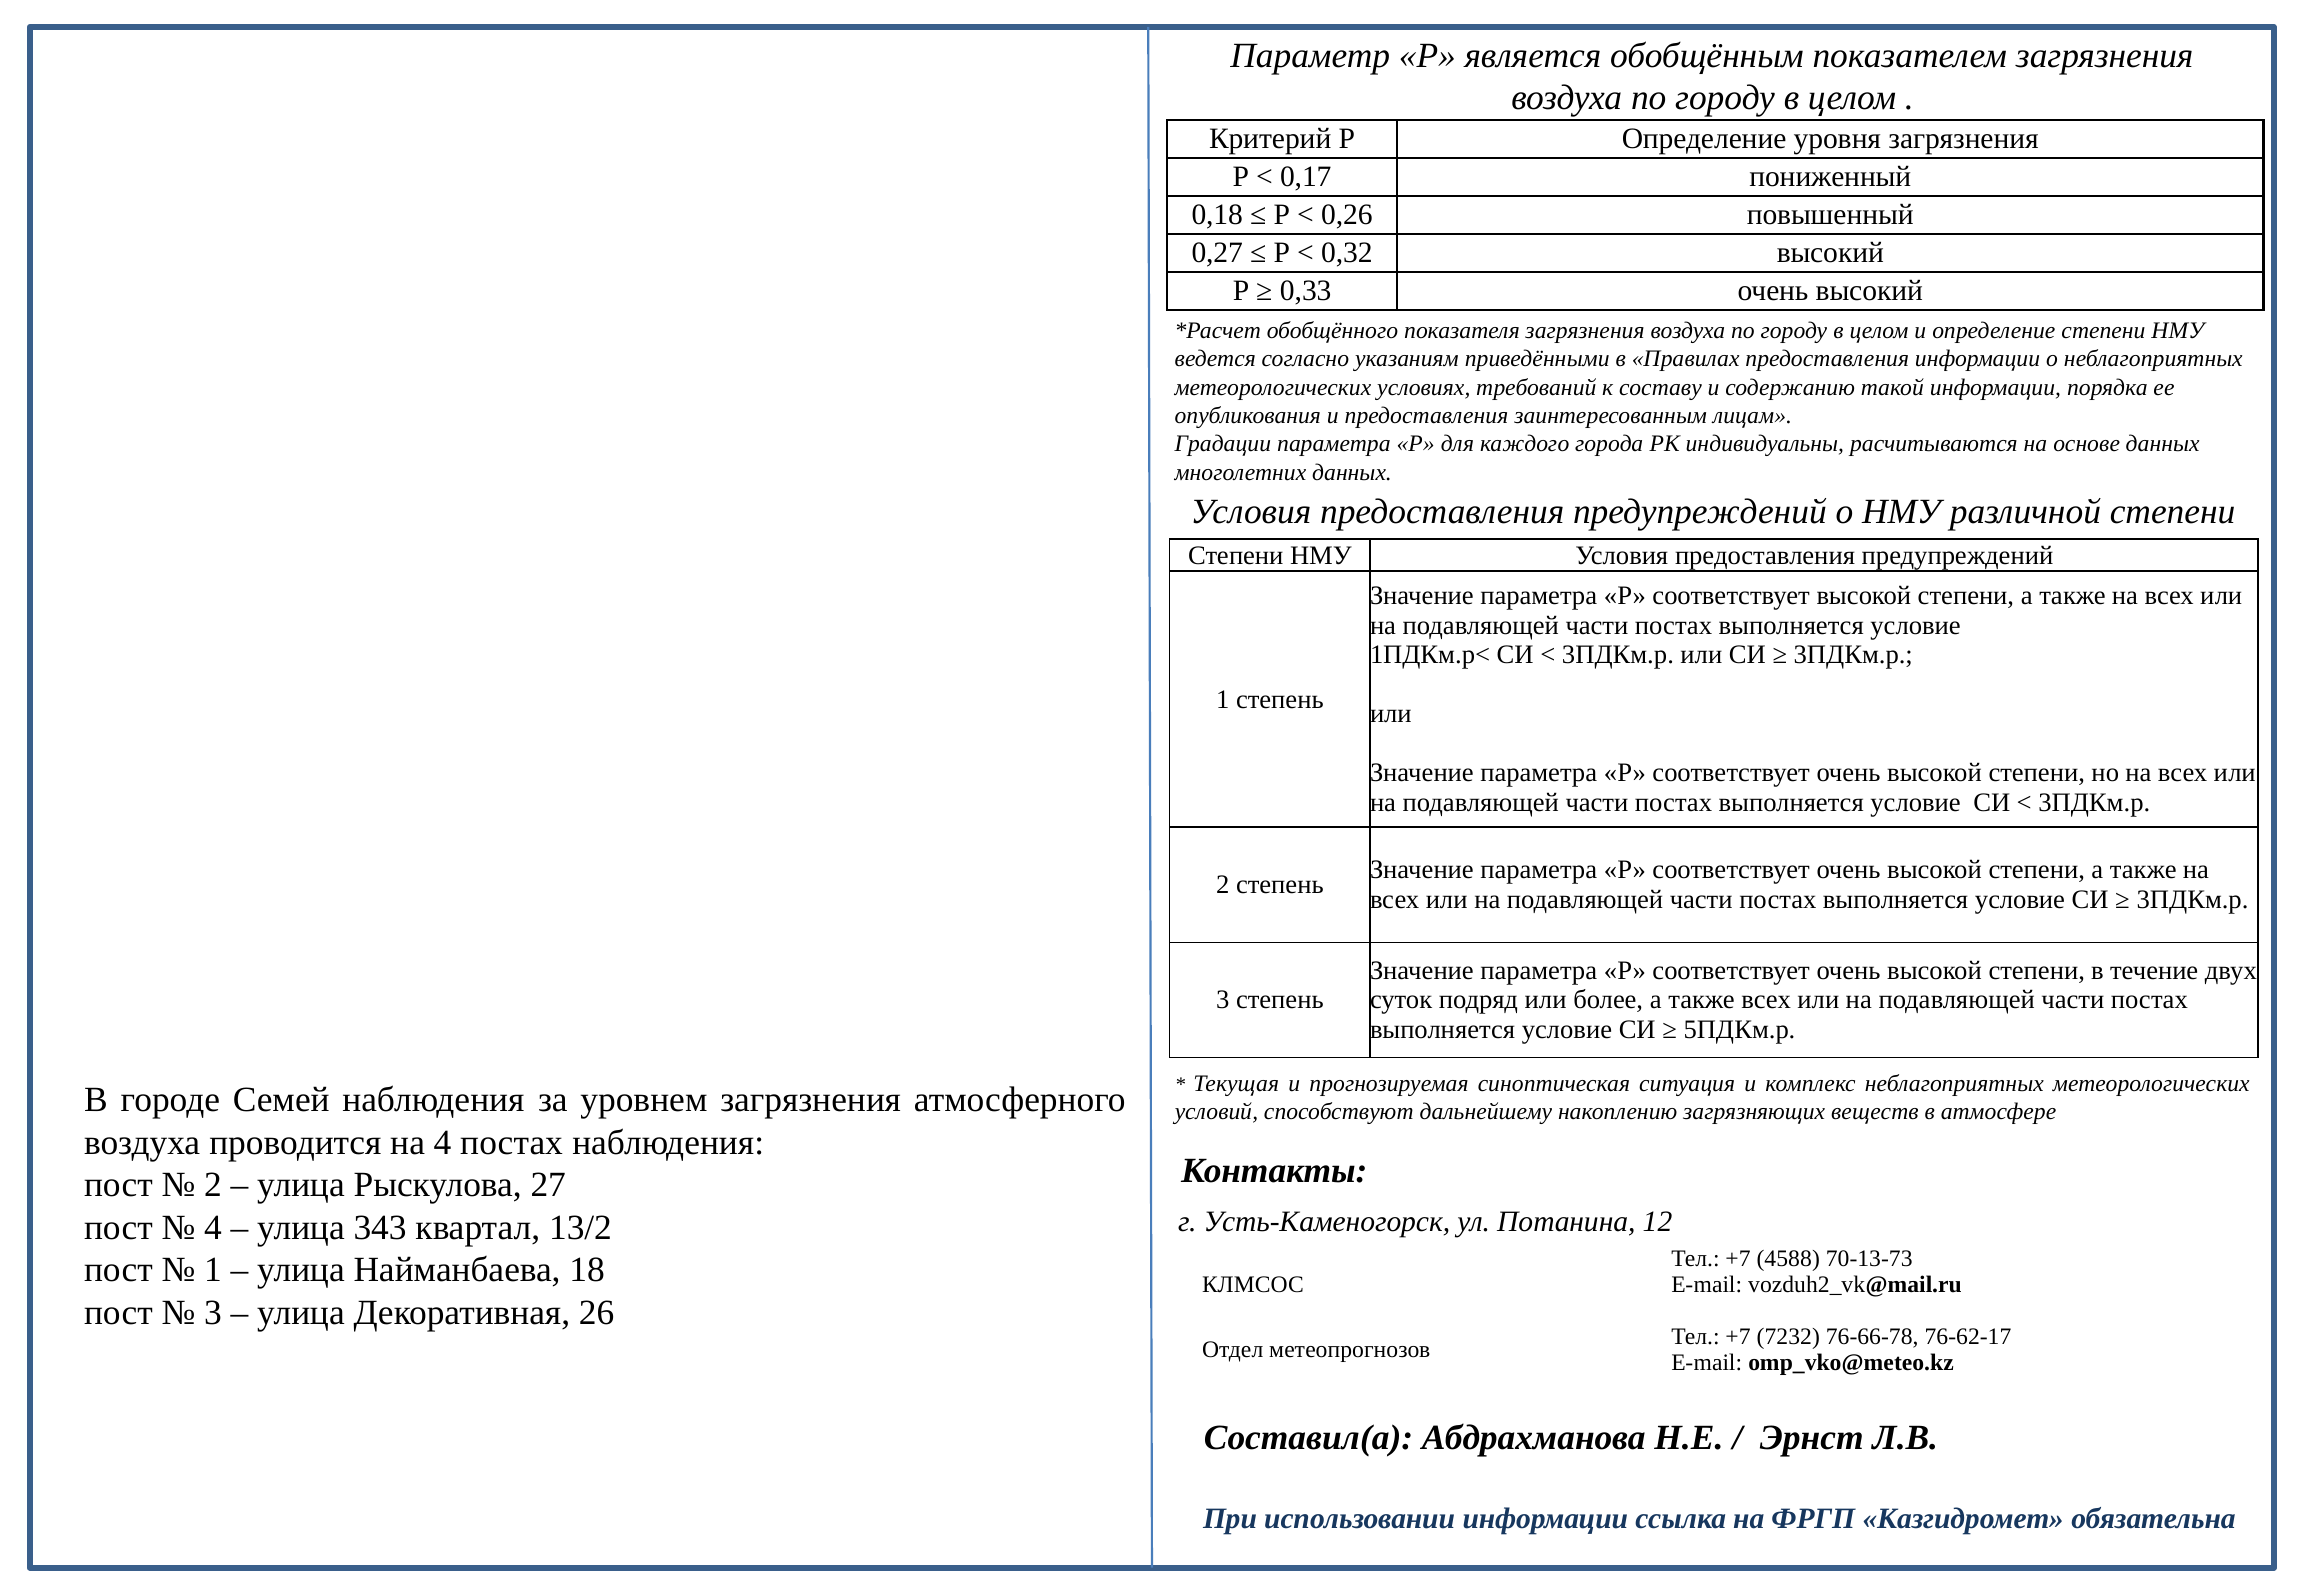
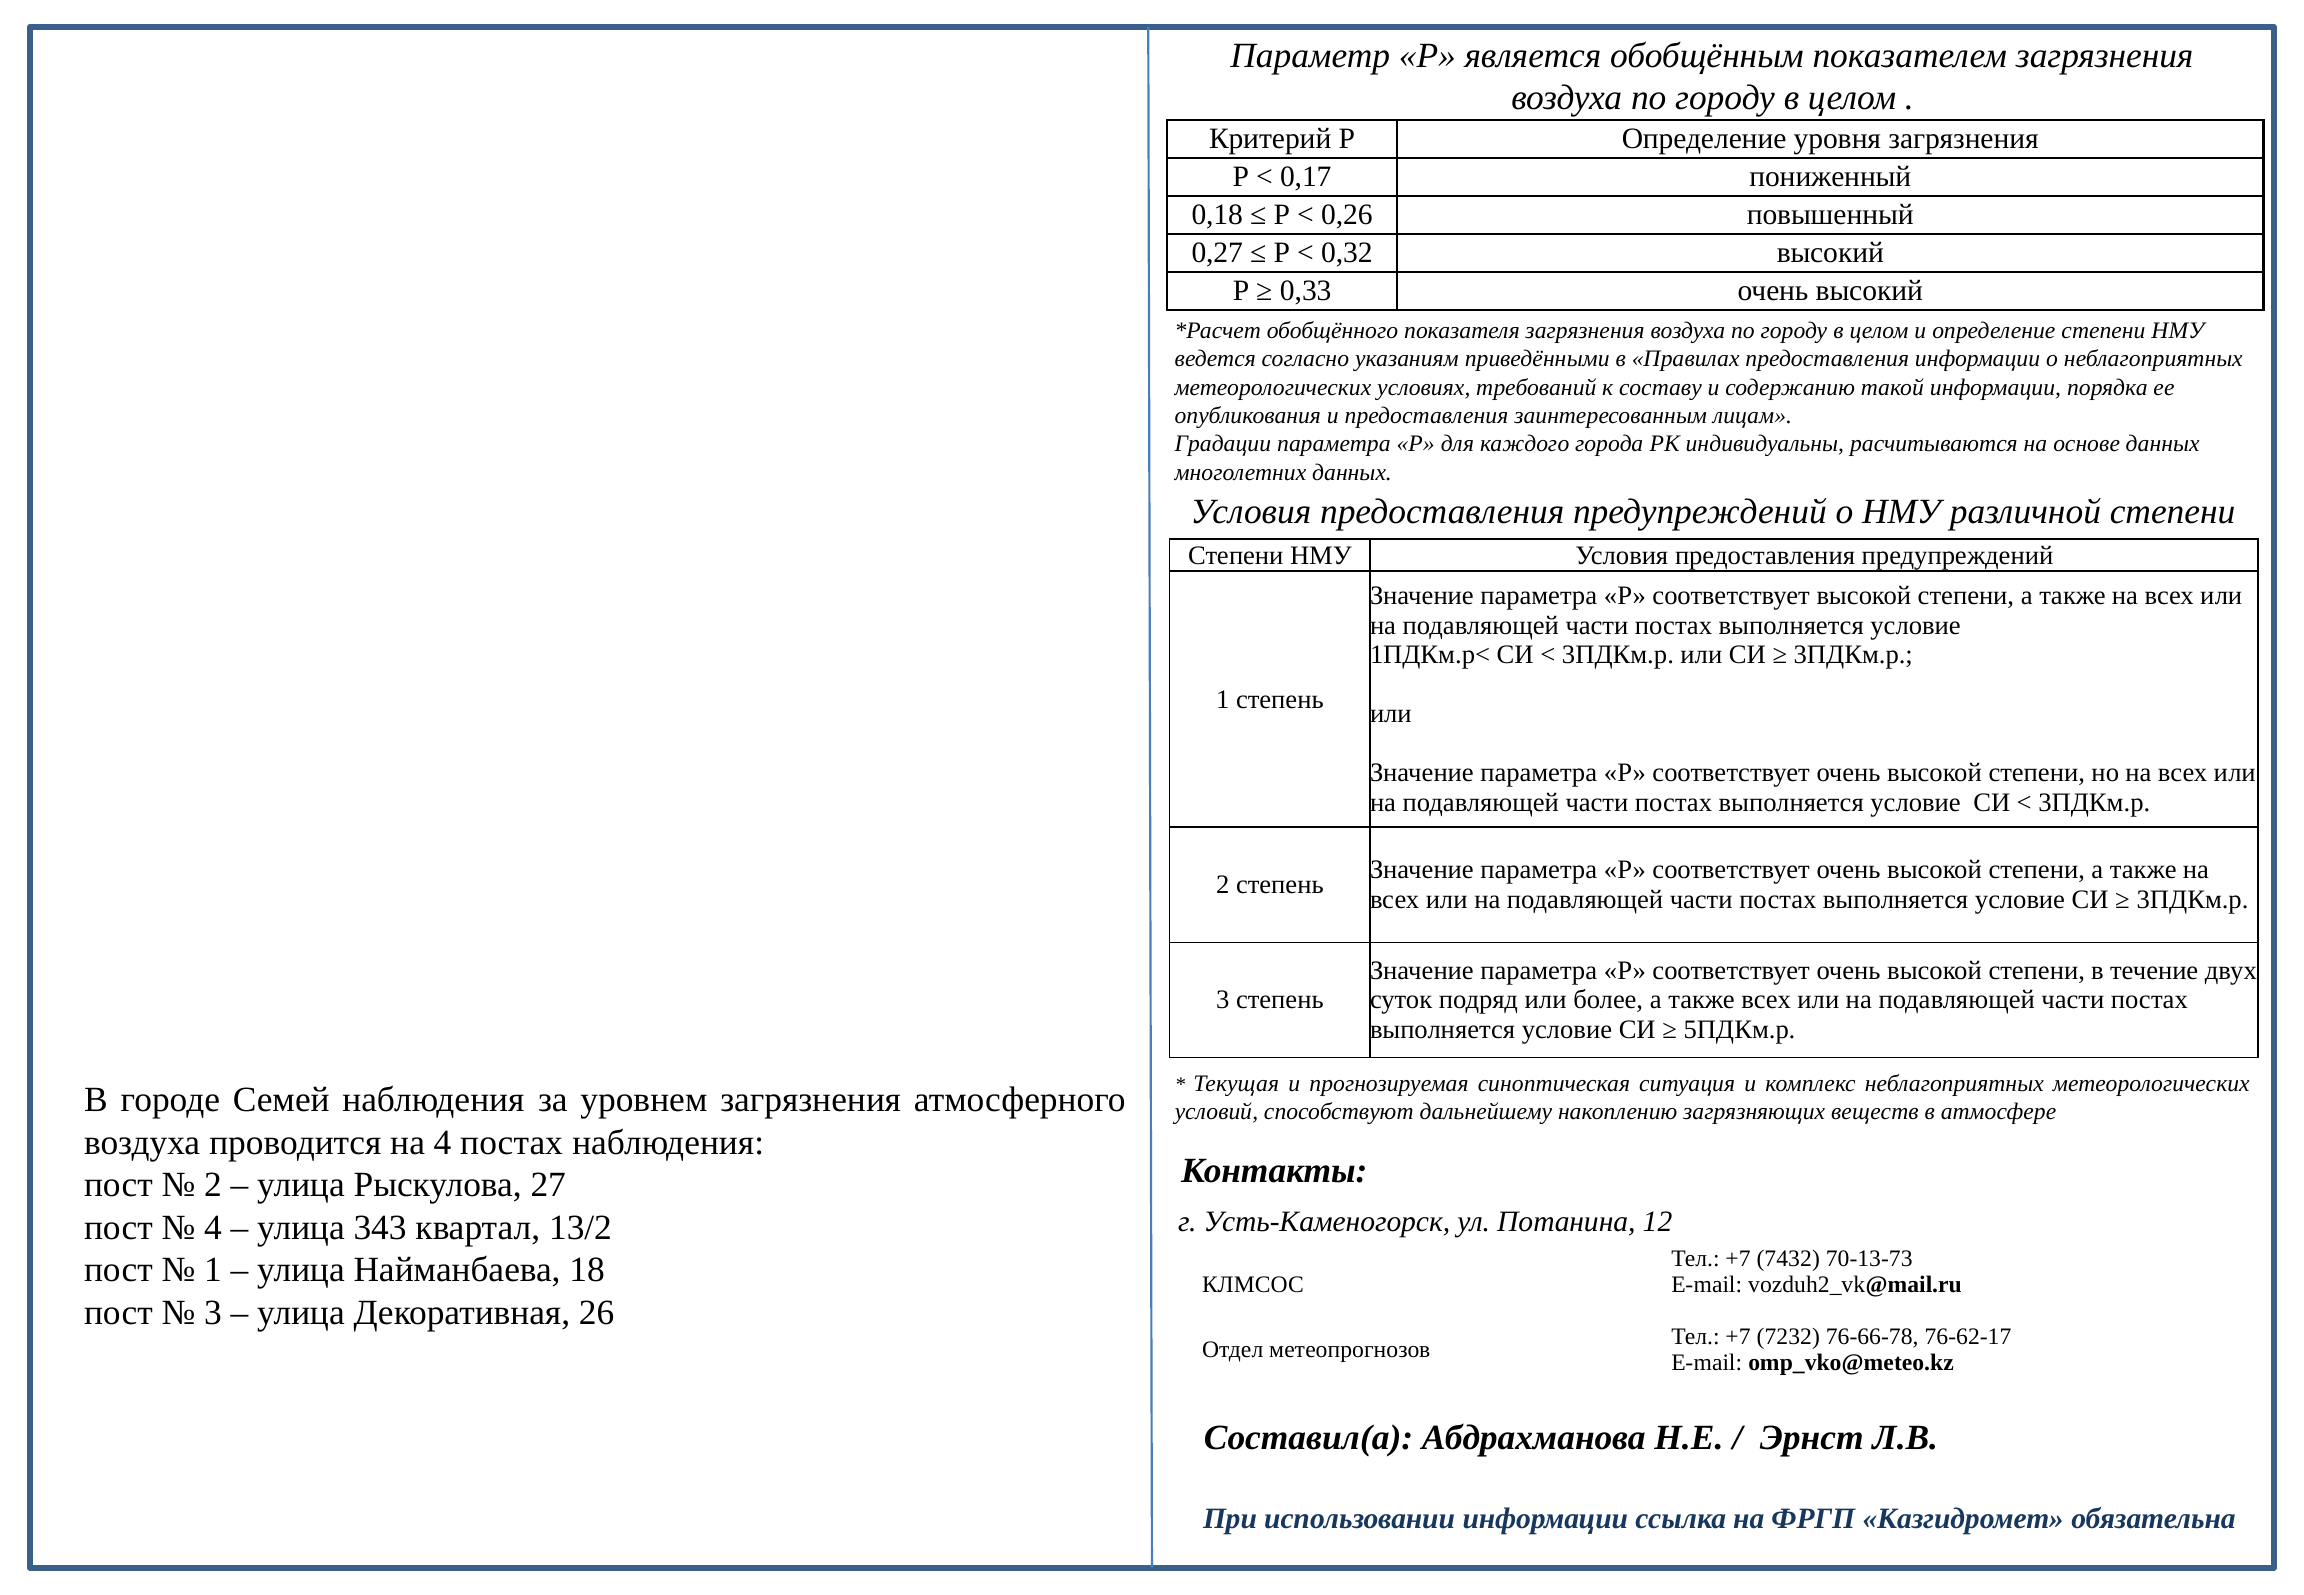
4588: 4588 -> 7432
